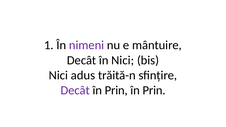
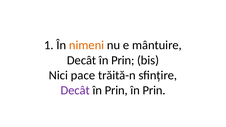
nimeni colour: purple -> orange
Nici at (123, 60): Nici -> Prin
adus: adus -> pace
